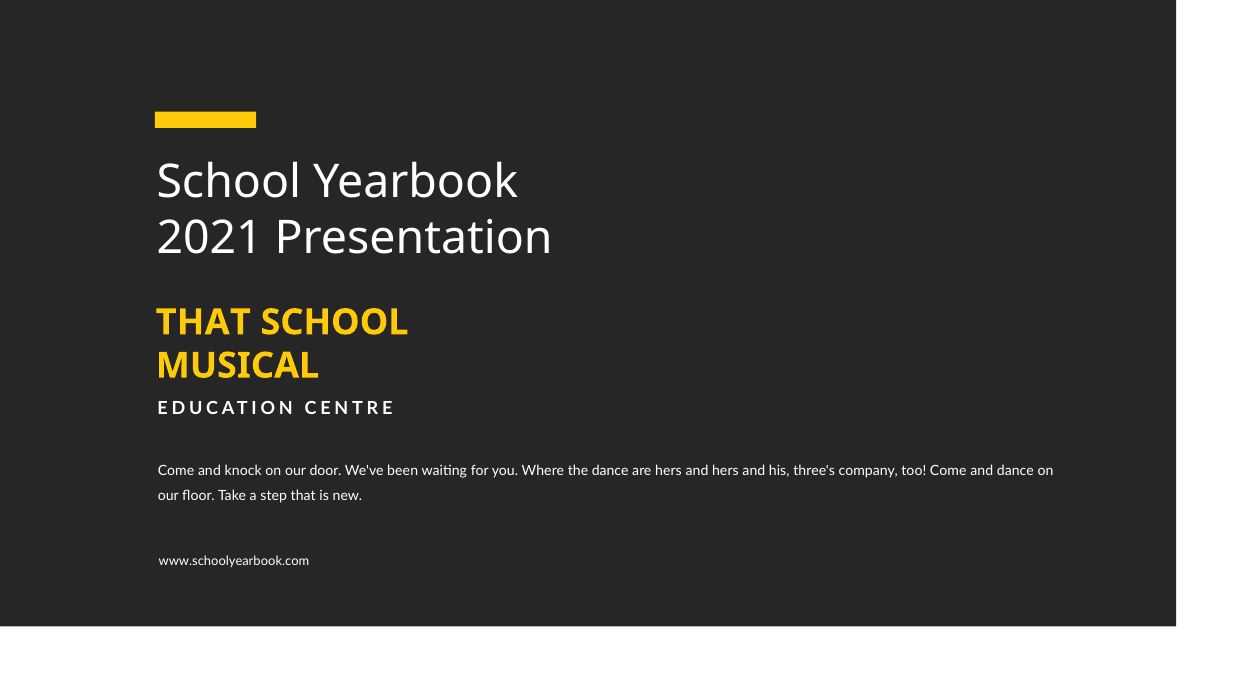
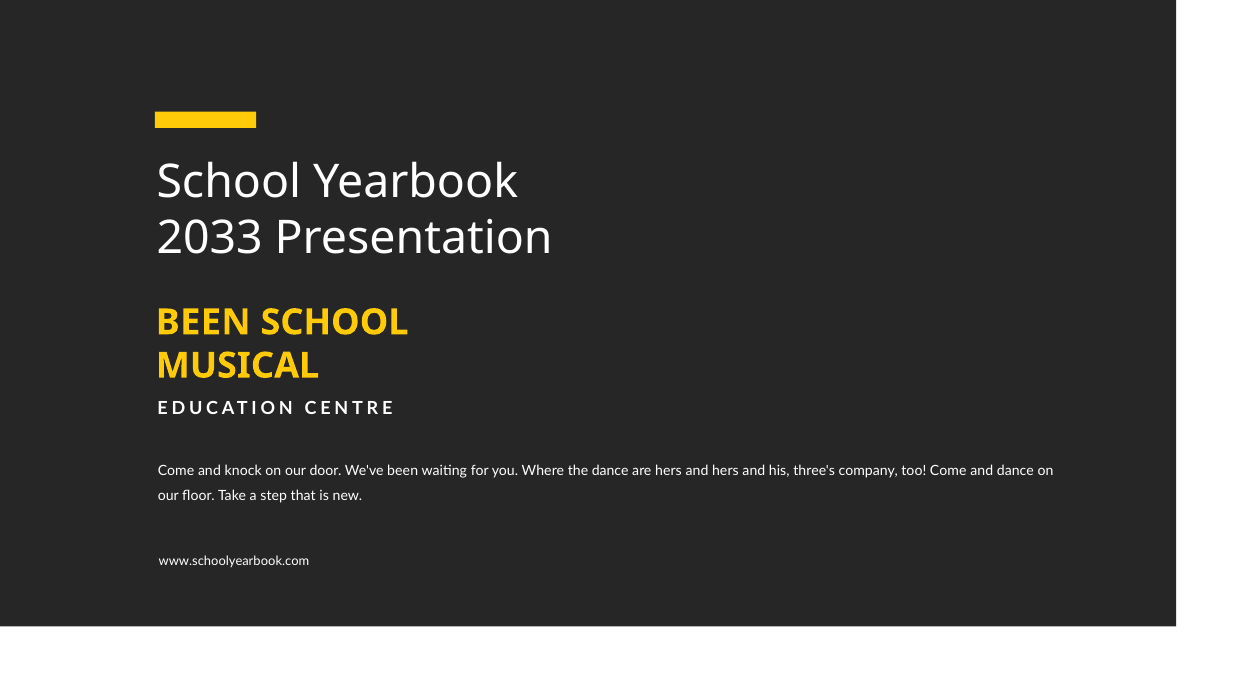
2021: 2021 -> 2033
THAT at (203, 323): THAT -> BEEN
